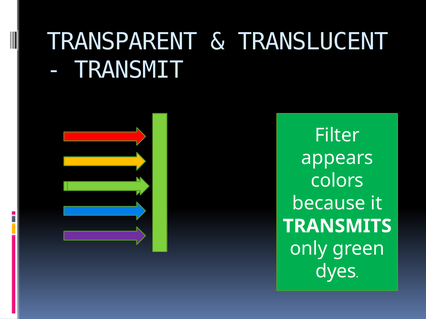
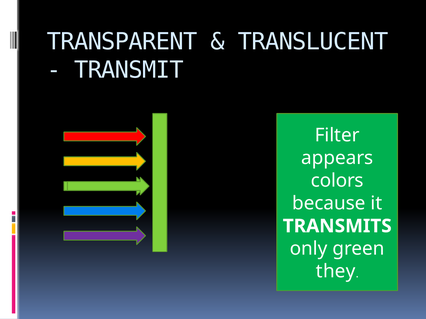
dyes: dyes -> they
